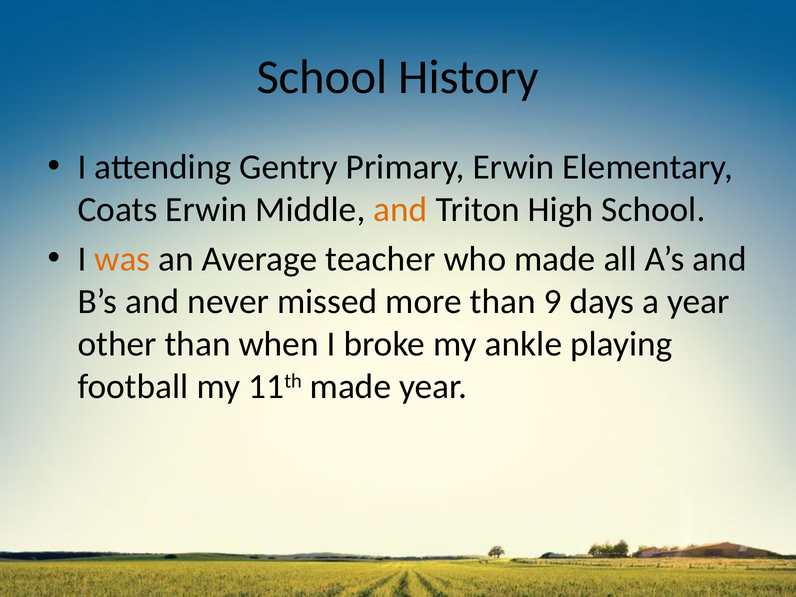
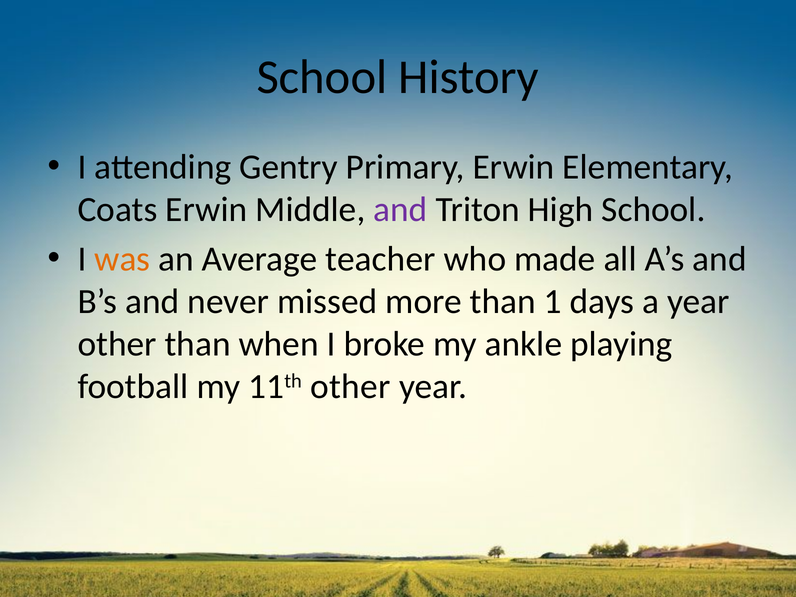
and at (400, 210) colour: orange -> purple
9: 9 -> 1
11th made: made -> other
